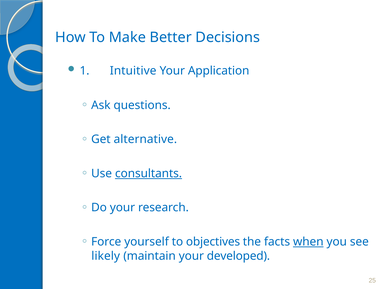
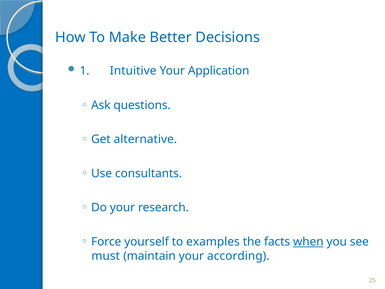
consultants underline: present -> none
objectives: objectives -> examples
likely: likely -> must
developed: developed -> according
